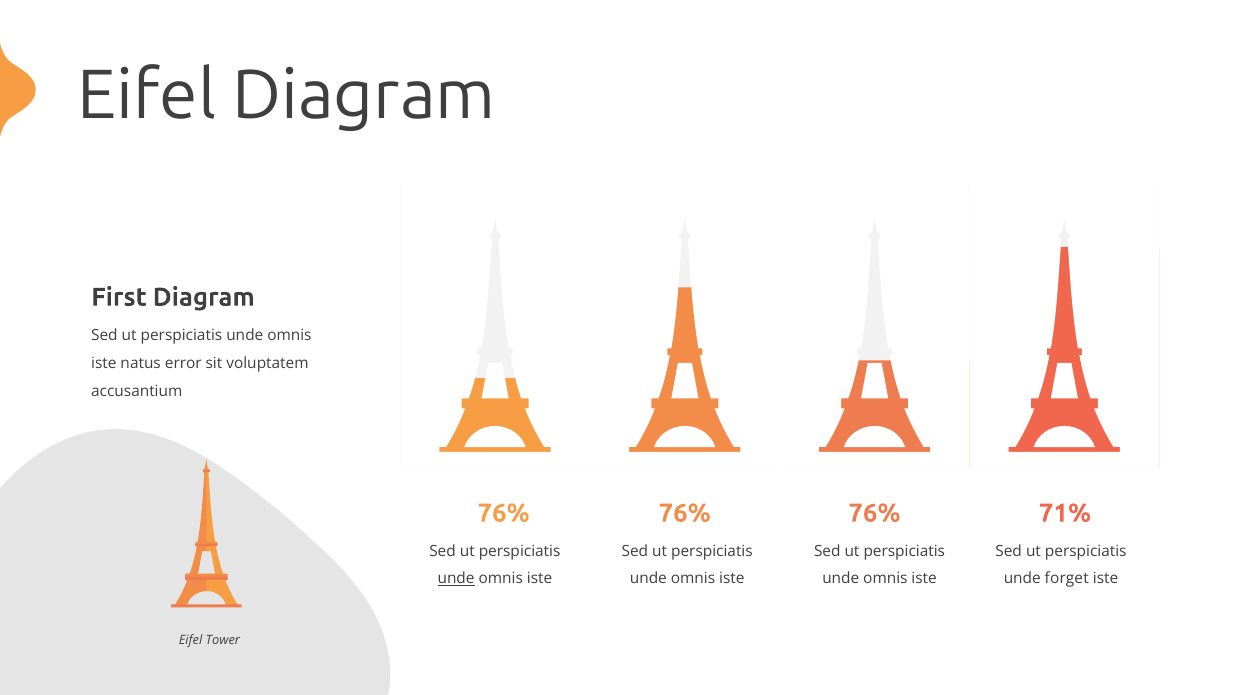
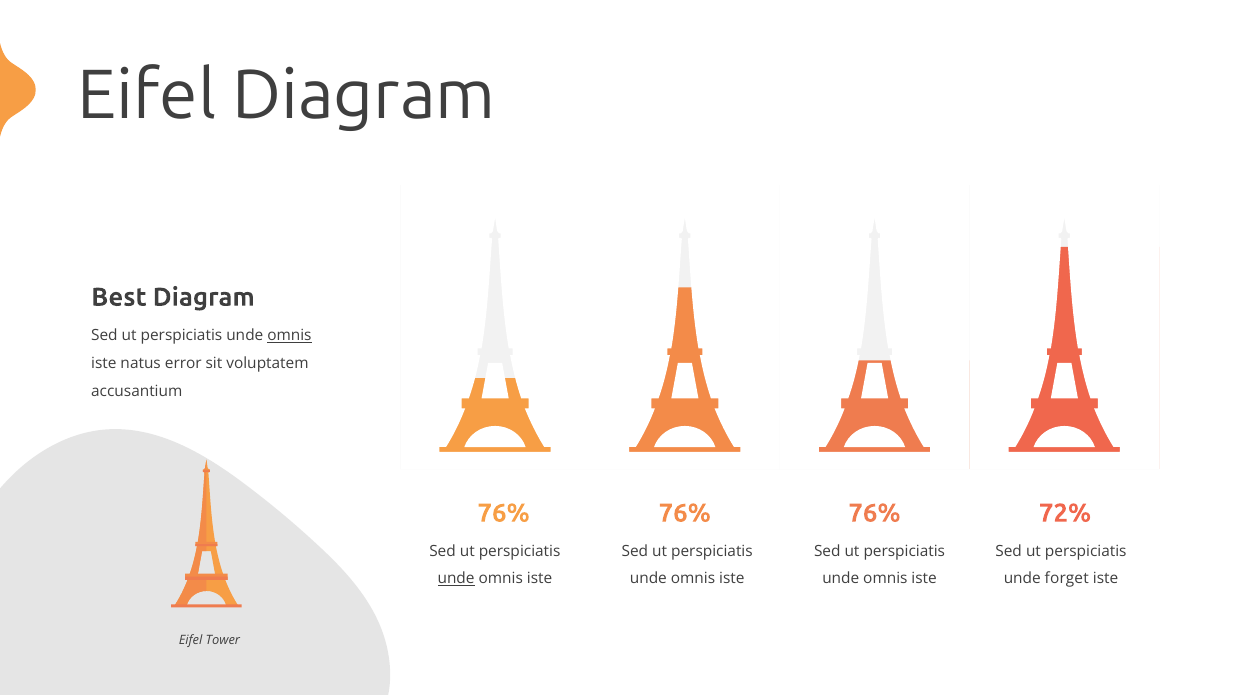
First: First -> Best
omnis at (289, 336) underline: none -> present
71%: 71% -> 72%
